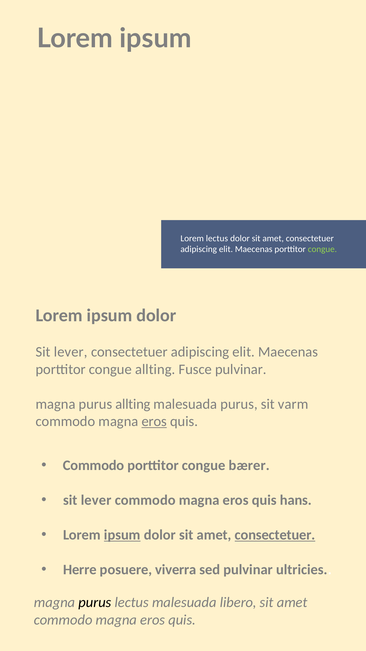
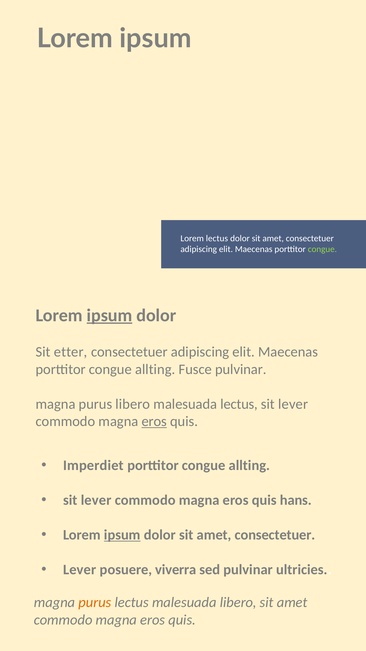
ipsum at (110, 315) underline: none -> present
lever at (71, 352): lever -> etter
purus allting: allting -> libero
malesuada purus: purus -> lectus
varm at (293, 404): varm -> lever
Commodo at (94, 465): Commodo -> Imperdiet
bærer at (249, 465): bærer -> allting
consectetuer at (275, 535) underline: present -> none
Herre at (80, 569): Herre -> Lever
purus at (95, 602) colour: black -> orange
